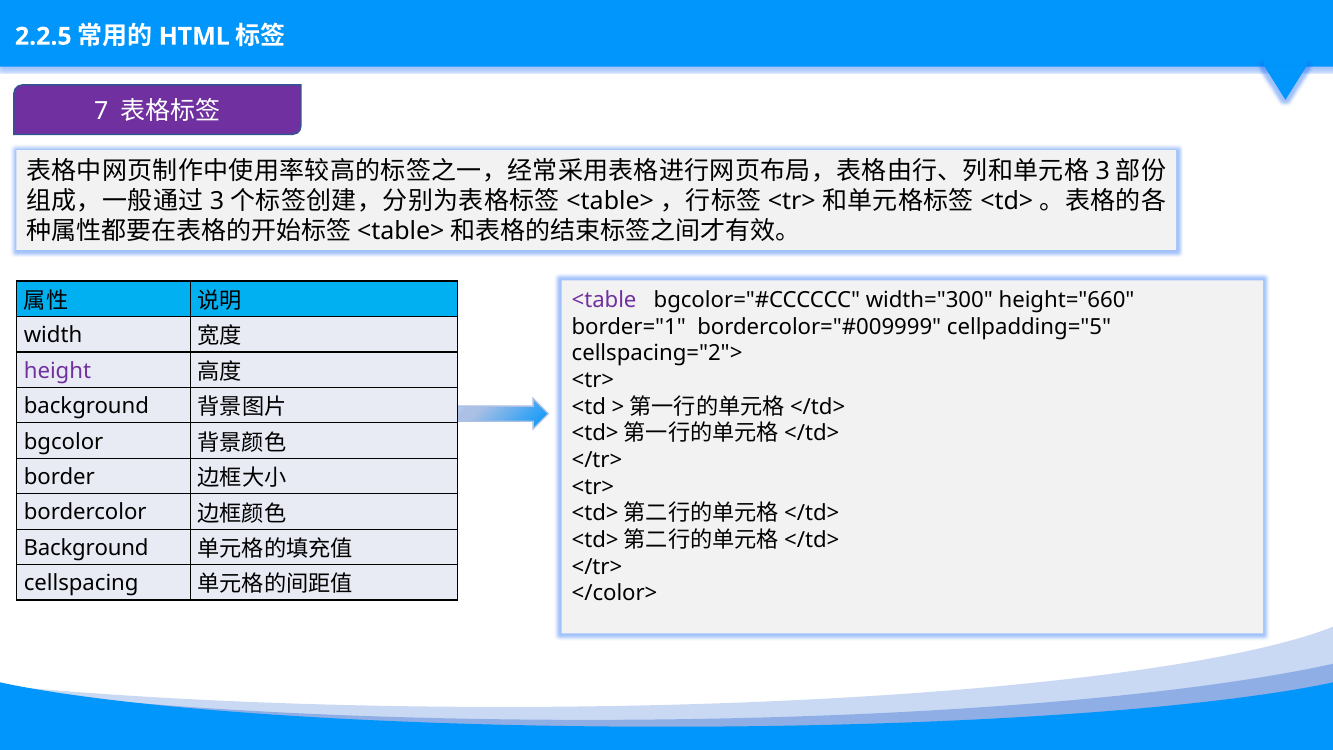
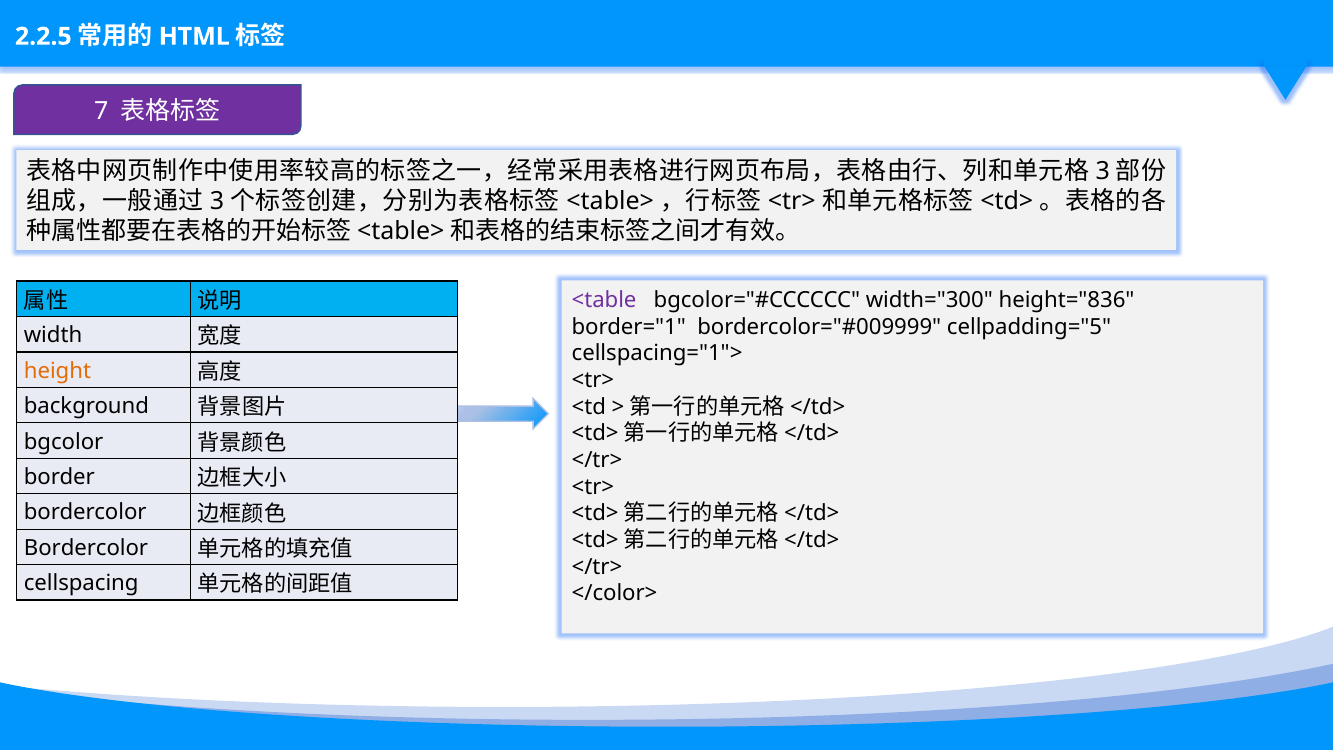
height="660: height="660 -> height="836
cellspacing="2">: cellspacing="2"> -> cellspacing="1">
height colour: purple -> orange
Background at (86, 548): Background -> Bordercolor
